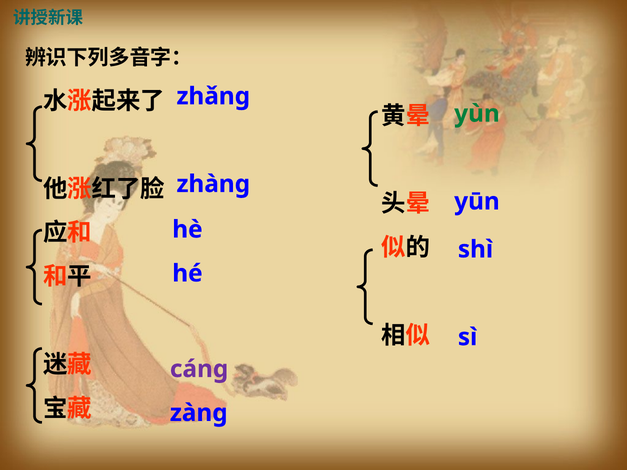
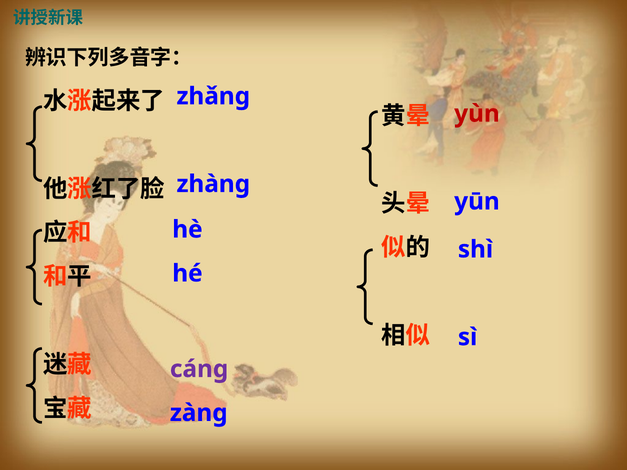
yùn colour: green -> red
